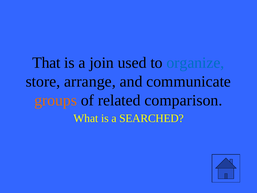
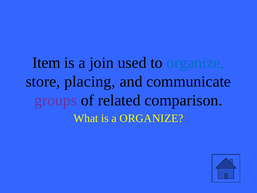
That: That -> Item
arrange: arrange -> placing
groups colour: orange -> purple
a SEARCHED: SEARCHED -> ORGANIZE
